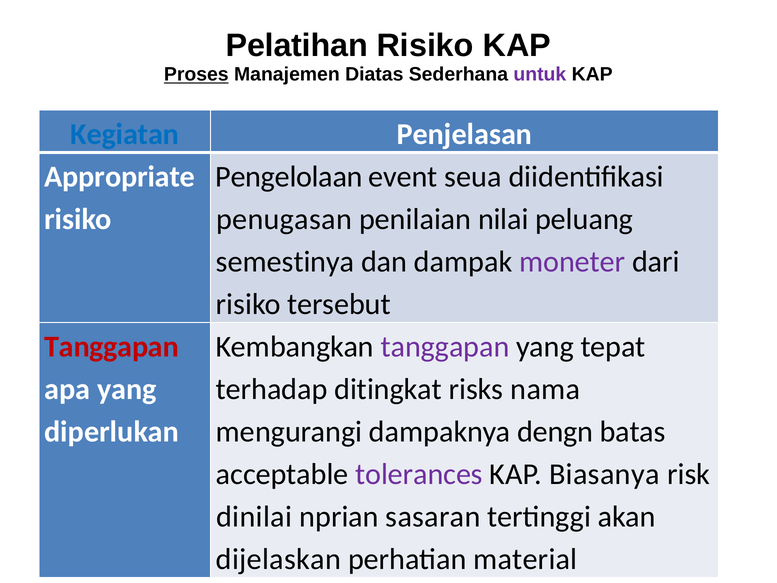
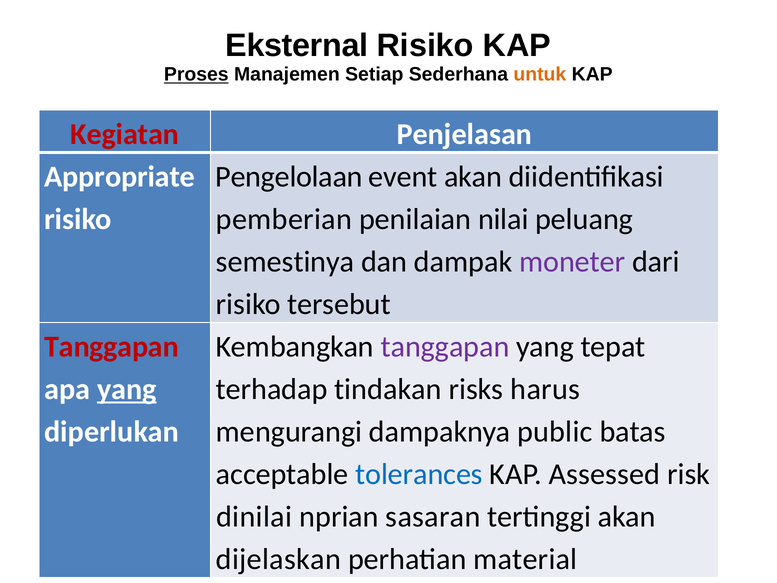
Pelatihan: Pelatihan -> Eksternal
Diatas: Diatas -> Setiap
untuk colour: purple -> orange
Kegiatan colour: blue -> red
event seua: seua -> akan
penugasan: penugasan -> pemberian
yang at (127, 389) underline: none -> present
ditingkat: ditingkat -> tindakan
nama: nama -> harus
dengn: dengn -> public
tolerances colour: purple -> blue
Biasanya: Biasanya -> Assessed
